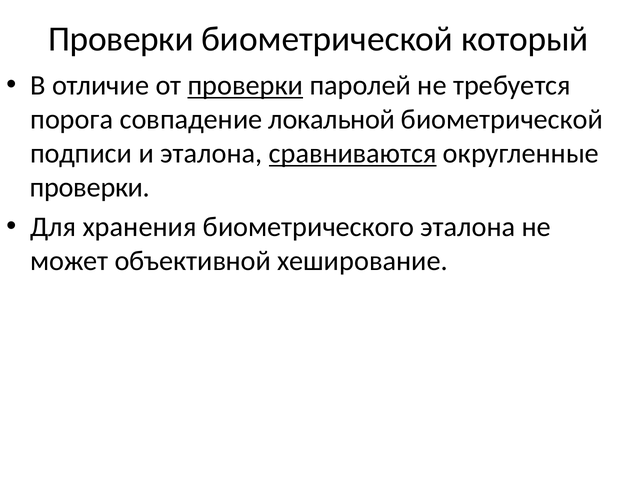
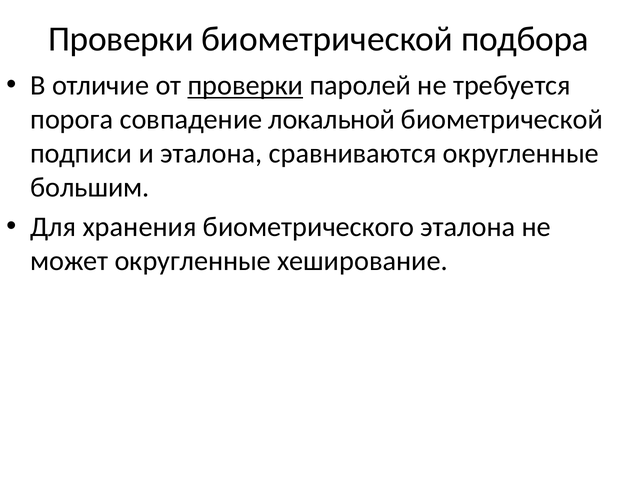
который: который -> подбора
сравниваются underline: present -> none
проверки at (90, 187): проверки -> большим
может объективной: объективной -> округленные
